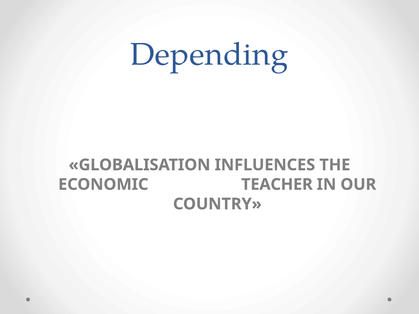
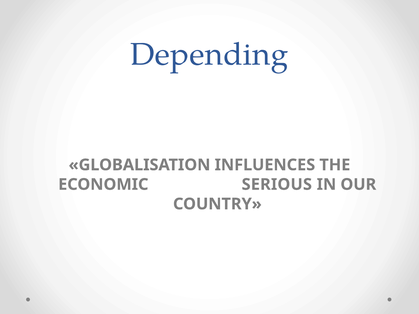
TEACHER: TEACHER -> SERIOUS
